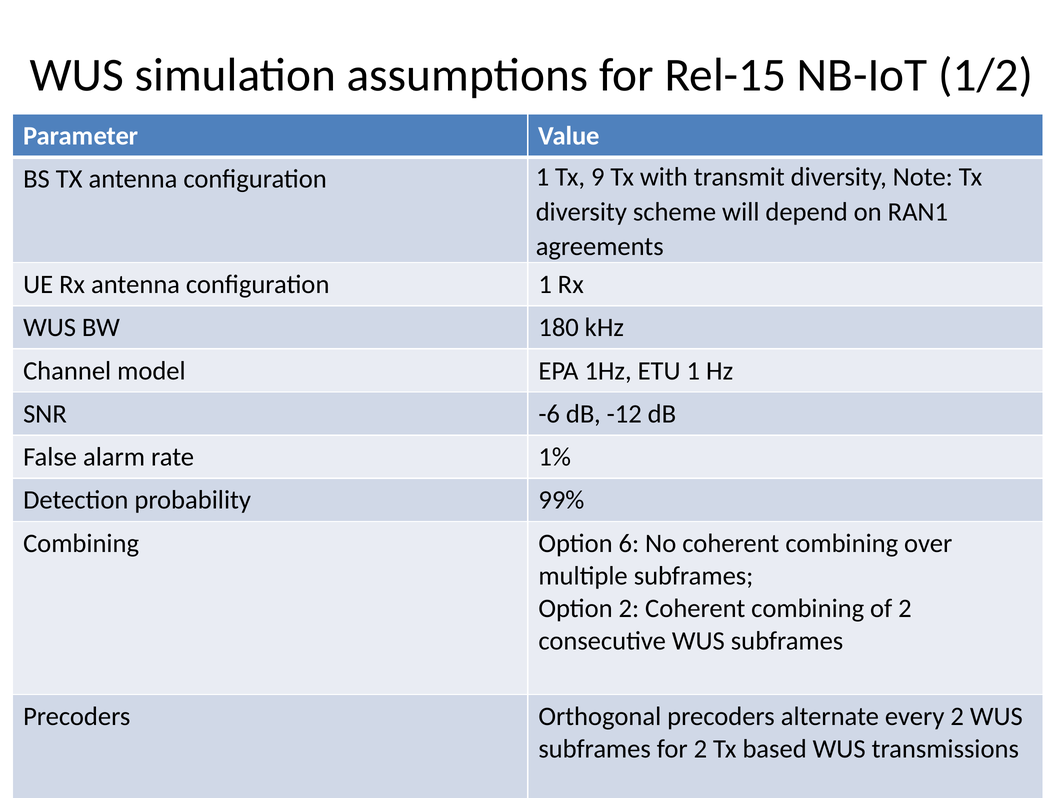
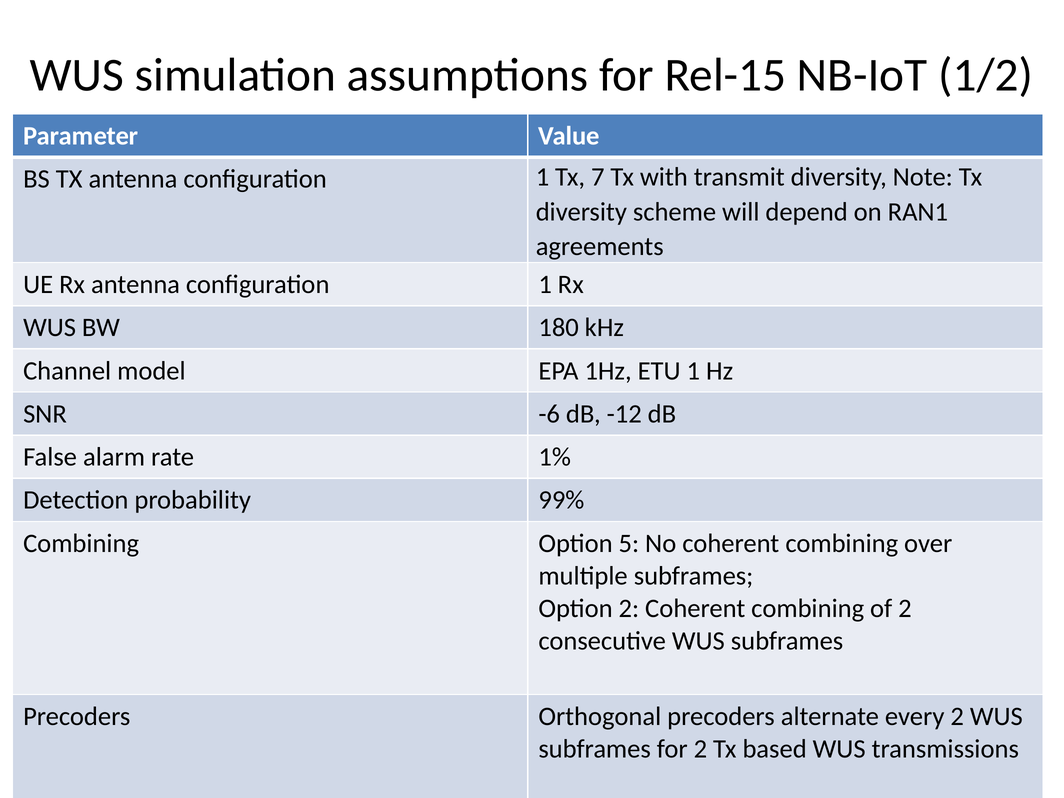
9: 9 -> 7
6: 6 -> 5
